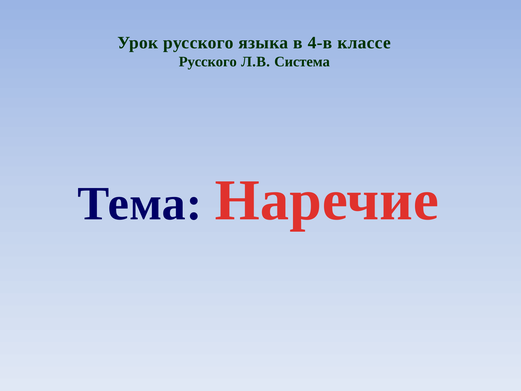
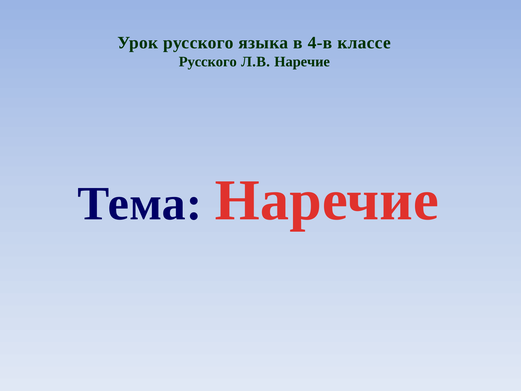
Л.В Система: Система -> Наречие
